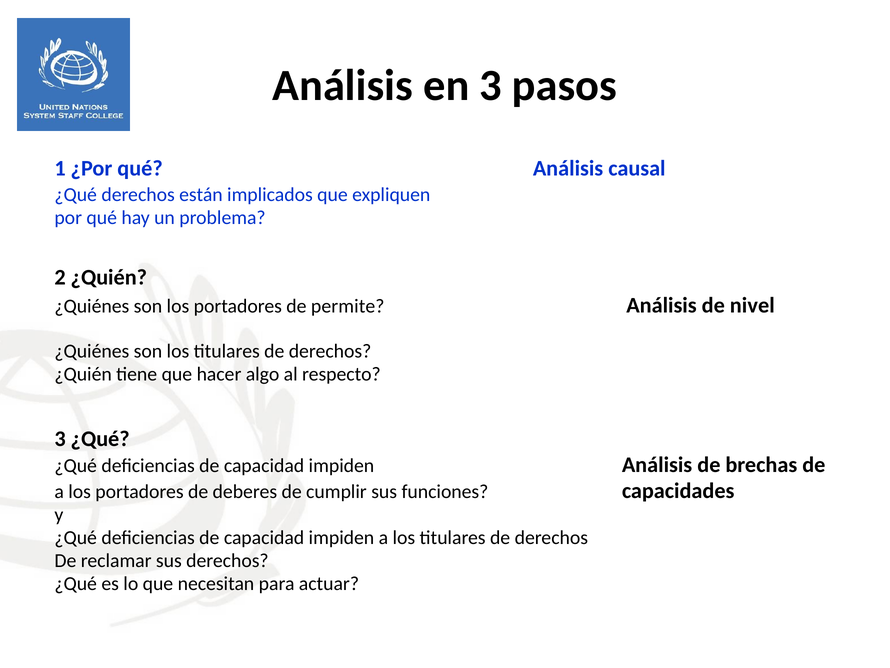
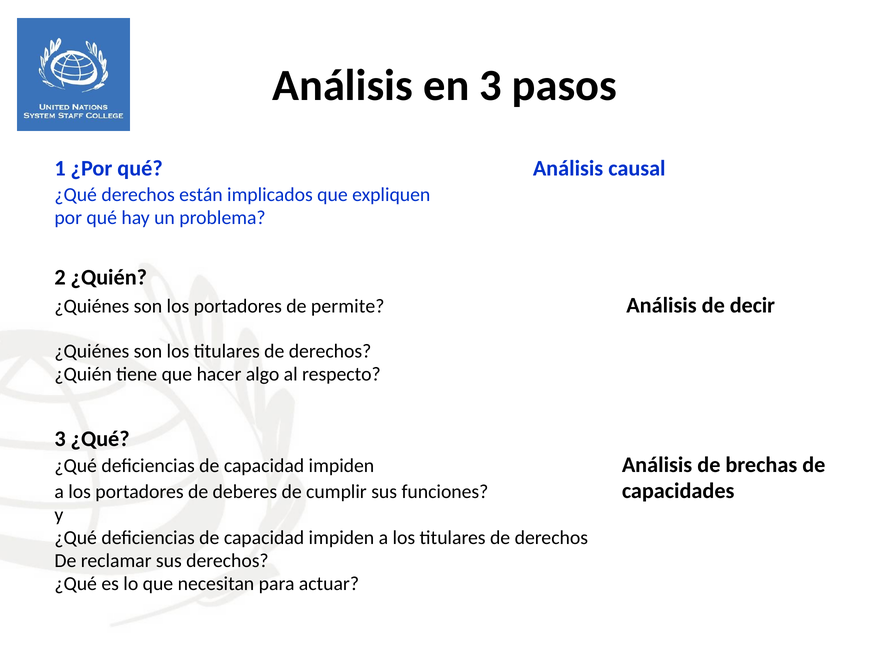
nivel: nivel -> decir
